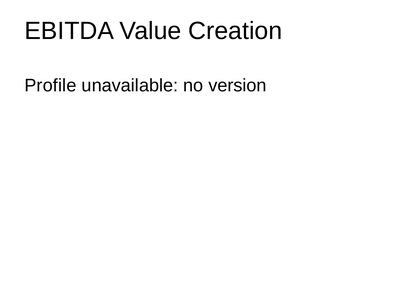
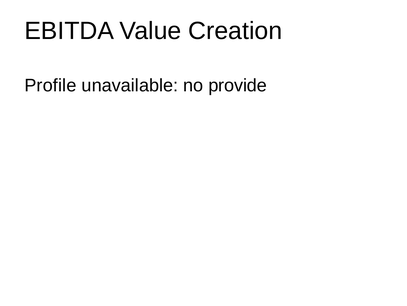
version: version -> provide
